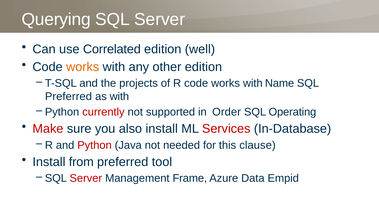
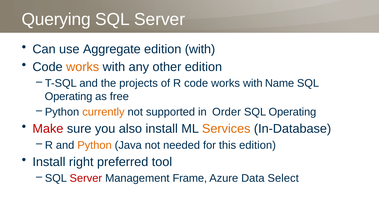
Correlated: Correlated -> Aggregate
edition well: well -> with
Preferred at (68, 97): Preferred -> Operating
as with: with -> free
currently colour: red -> orange
Services colour: red -> orange
Python at (95, 145) colour: red -> orange
this clause: clause -> edition
from: from -> right
Empid: Empid -> Select
